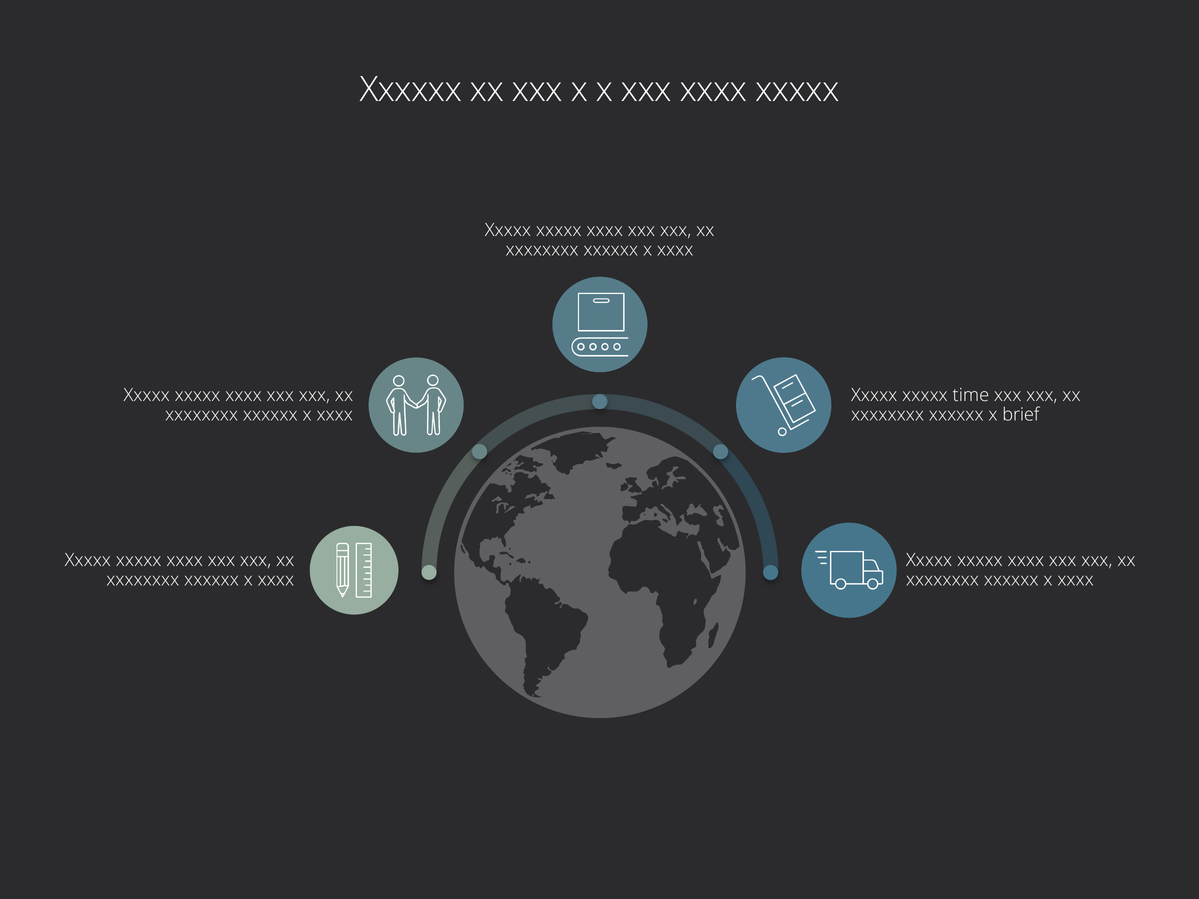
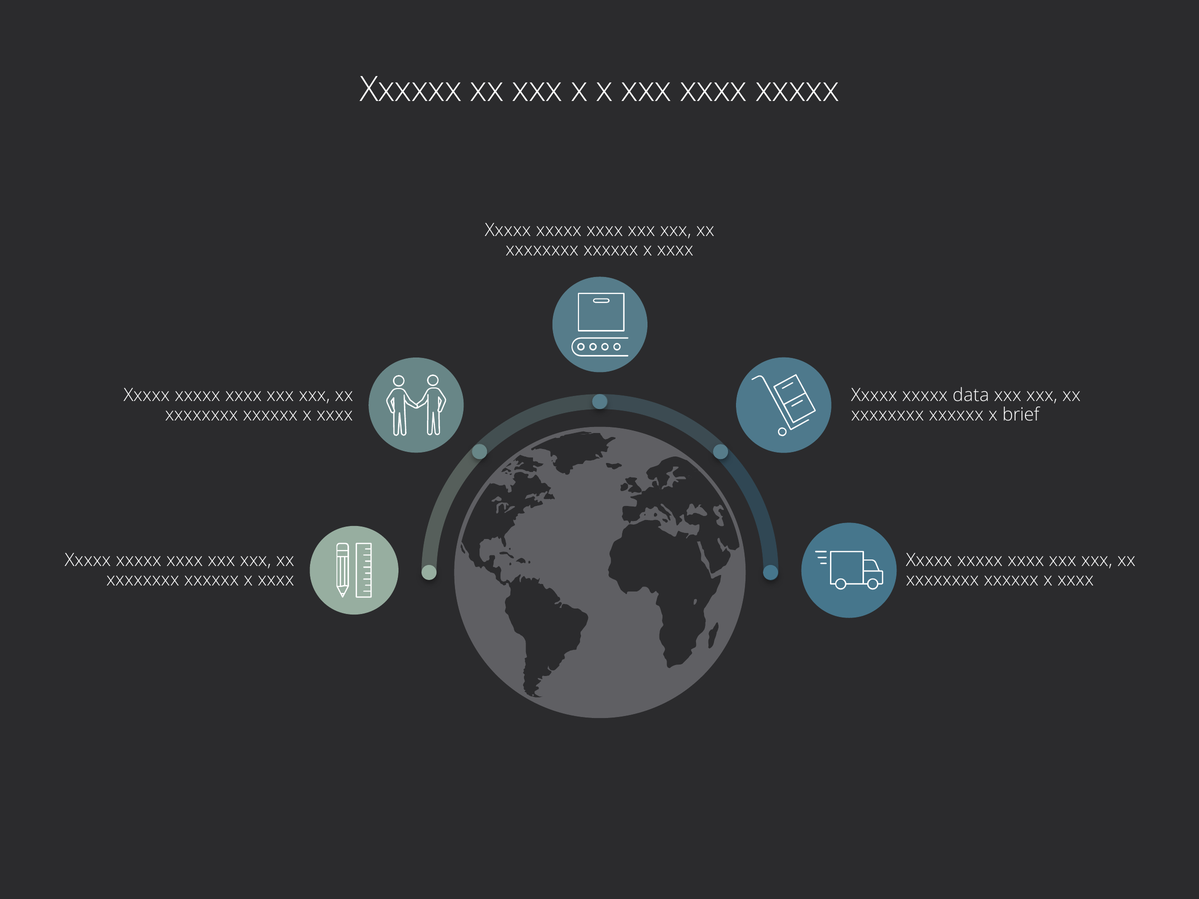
time: time -> data
